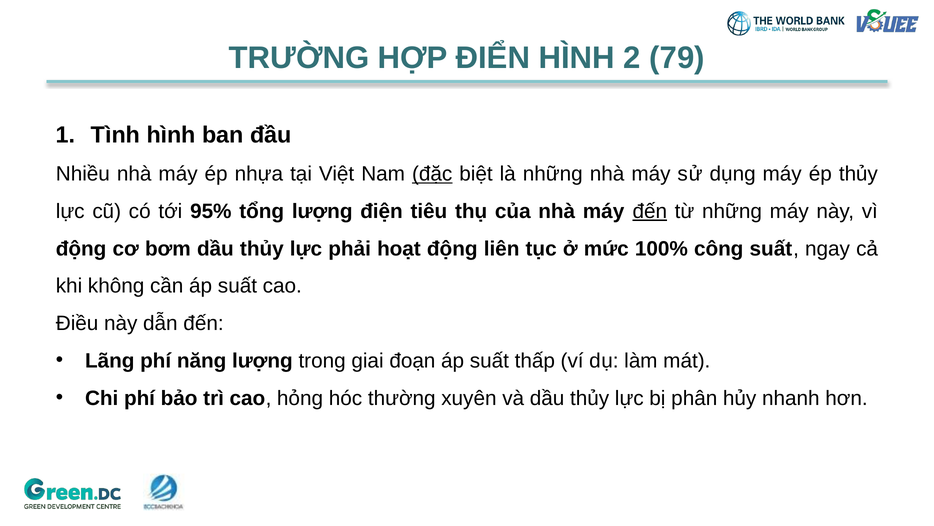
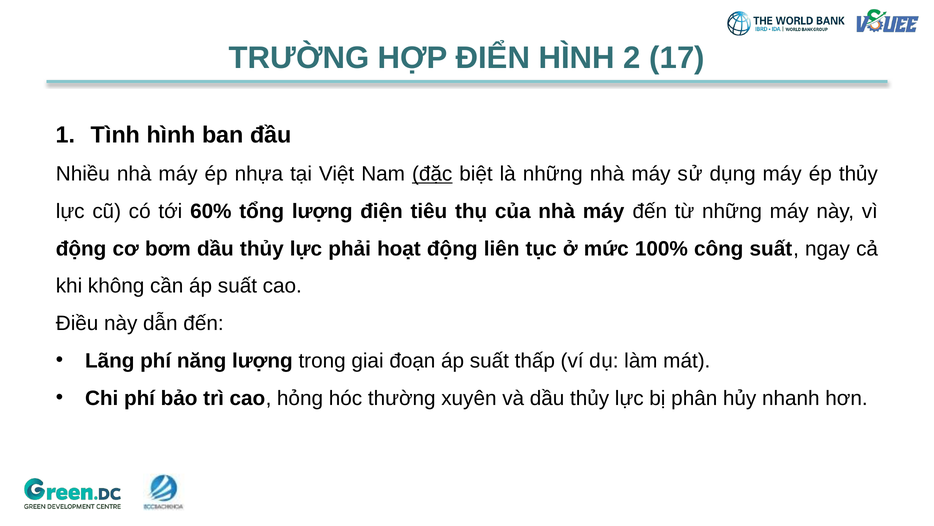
79: 79 -> 17
95%: 95% -> 60%
đến at (650, 211) underline: present -> none
